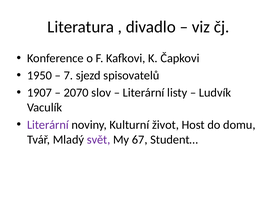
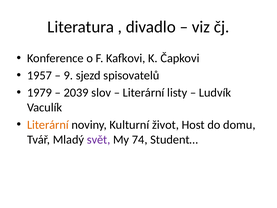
1950: 1950 -> 1957
7: 7 -> 9
1907: 1907 -> 1979
2070: 2070 -> 2039
Literární at (48, 125) colour: purple -> orange
67: 67 -> 74
